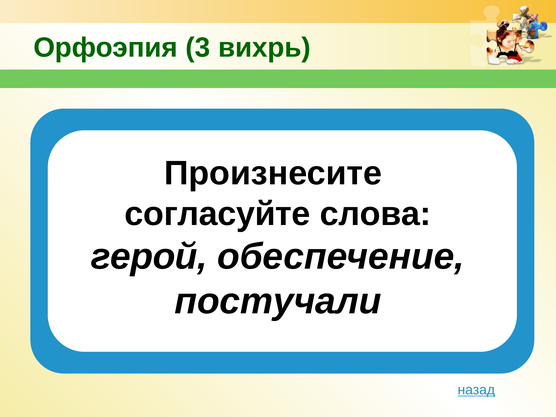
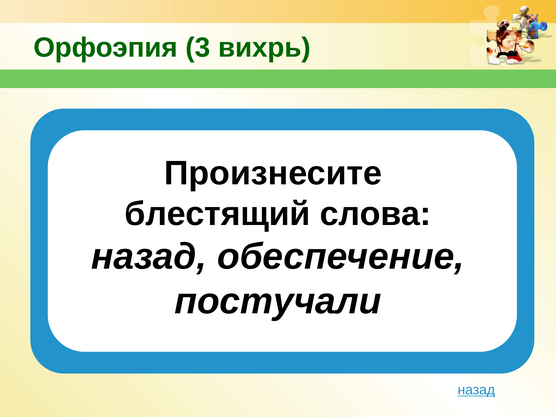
согласуйте: согласуйте -> блестящий
герой at (149, 257): герой -> назад
